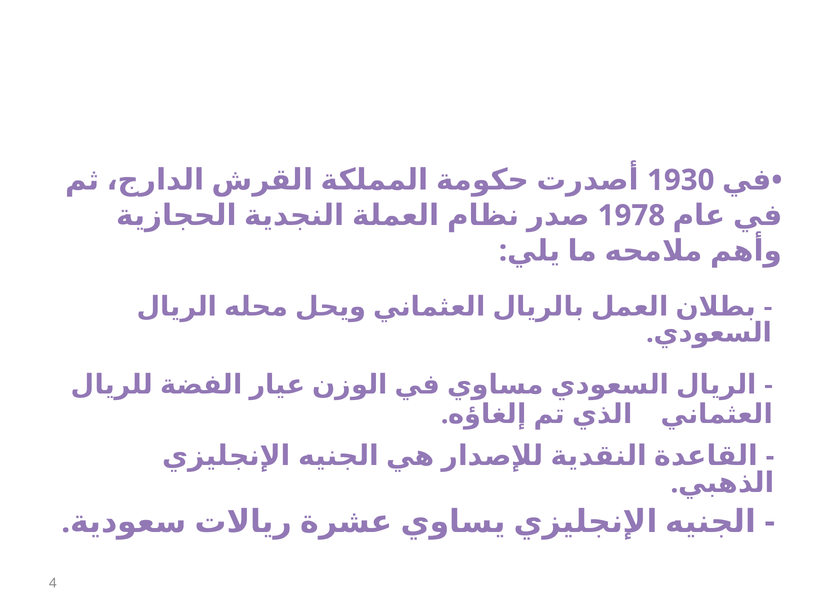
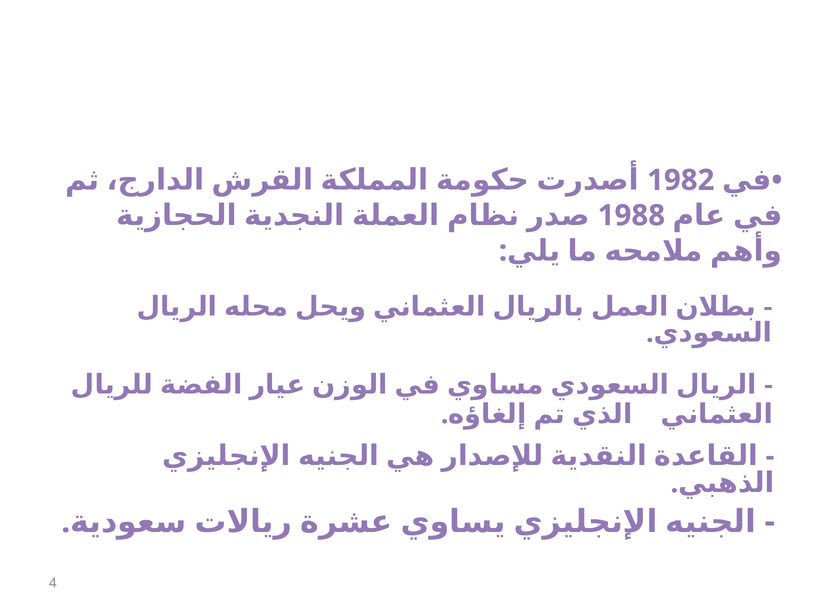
1930: 1930 -> 1982
1978: 1978 -> 1988
